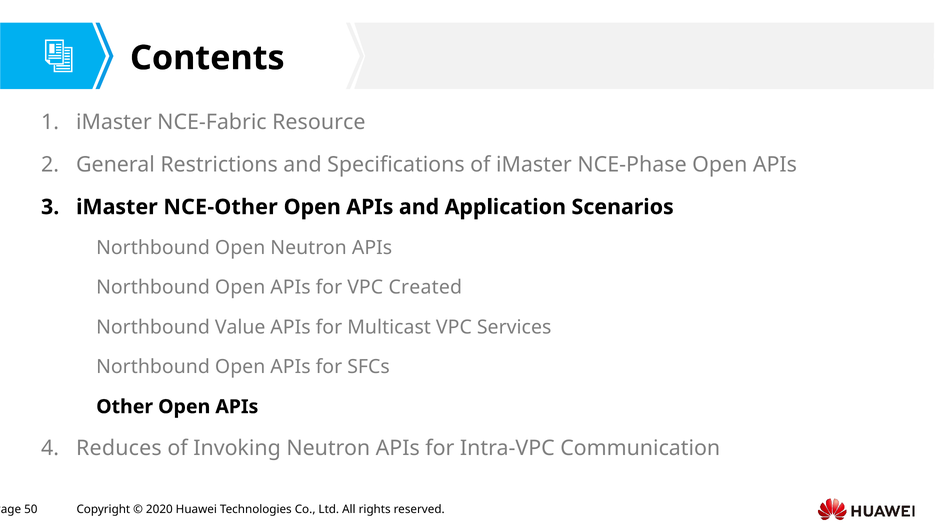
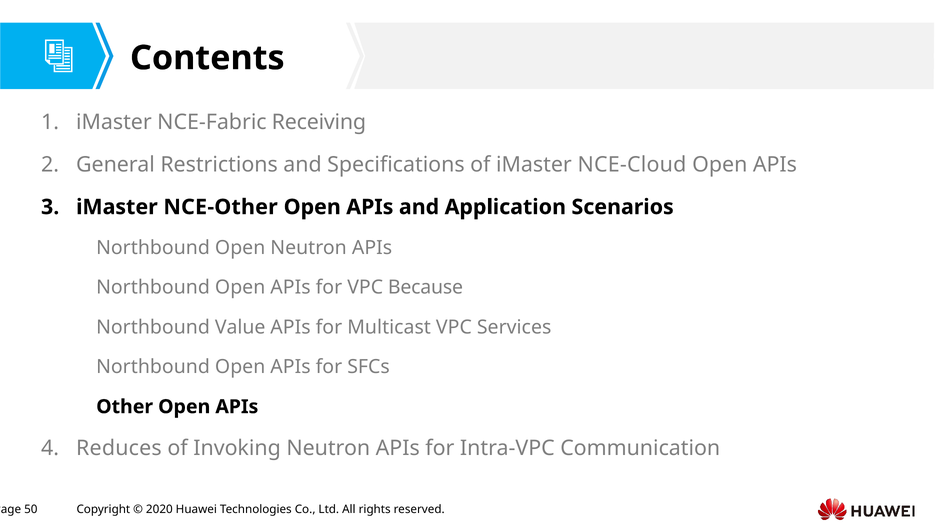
Resource: Resource -> Receiving
NCE-Phase: NCE-Phase -> NCE-Cloud
Created: Created -> Because
